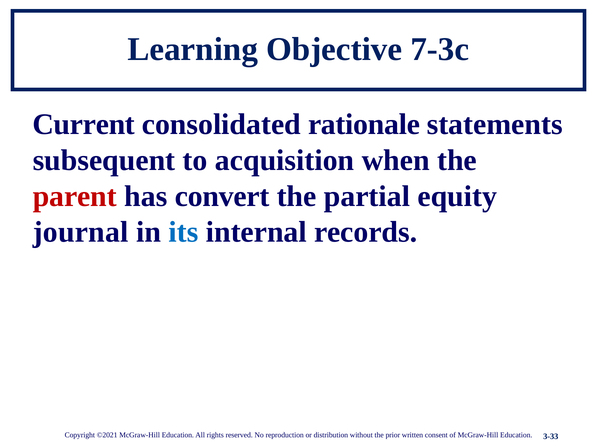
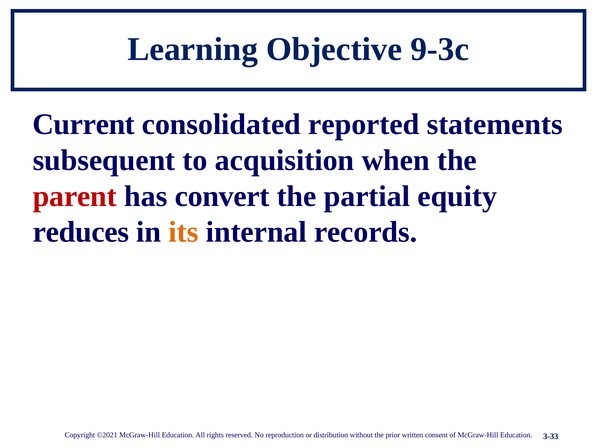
7-3c: 7-3c -> 9-3c
rationale: rationale -> reported
journal: journal -> reduces
its colour: blue -> orange
